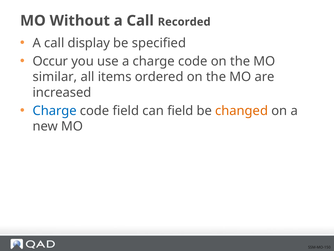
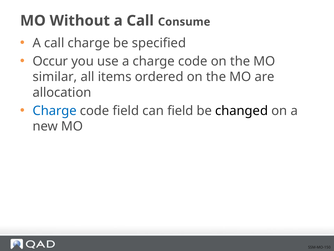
Recorded: Recorded -> Consume
call display: display -> charge
increased: increased -> allocation
changed colour: orange -> black
